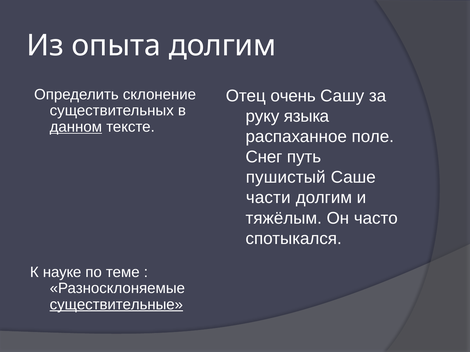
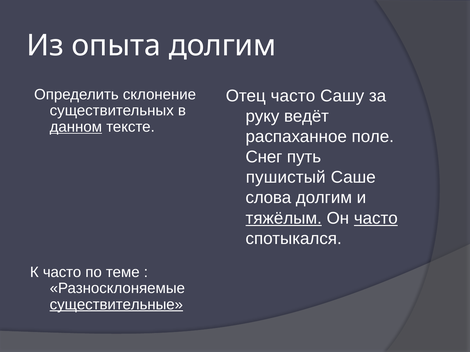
Отец очень: очень -> часто
языка: языка -> ведёт
части: части -> слова
тяжёлым underline: none -> present
часто at (376, 218) underline: none -> present
К науке: науке -> часто
